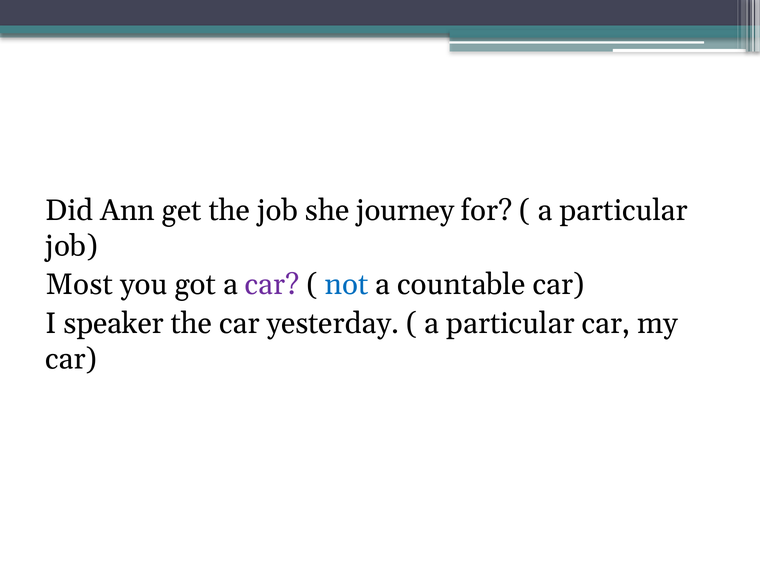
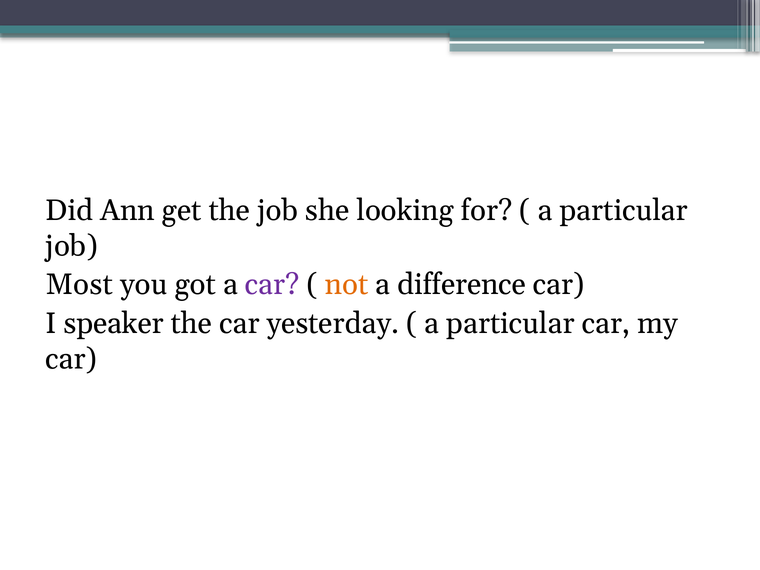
journey: journey -> looking
not colour: blue -> orange
countable: countable -> difference
